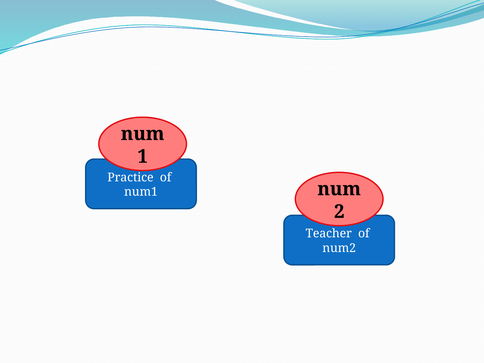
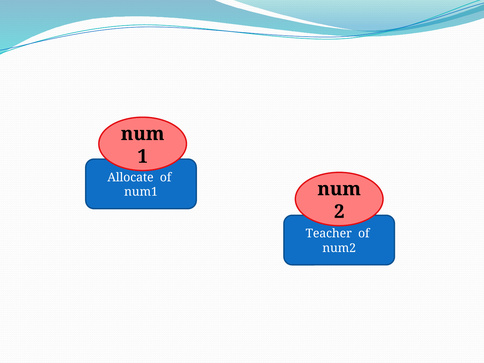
Practice: Practice -> Allocate
